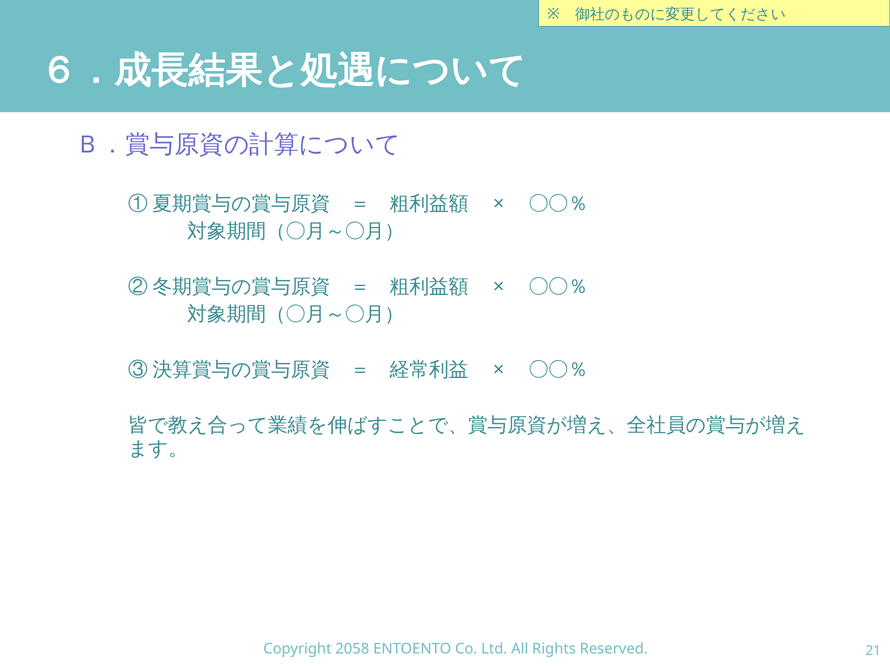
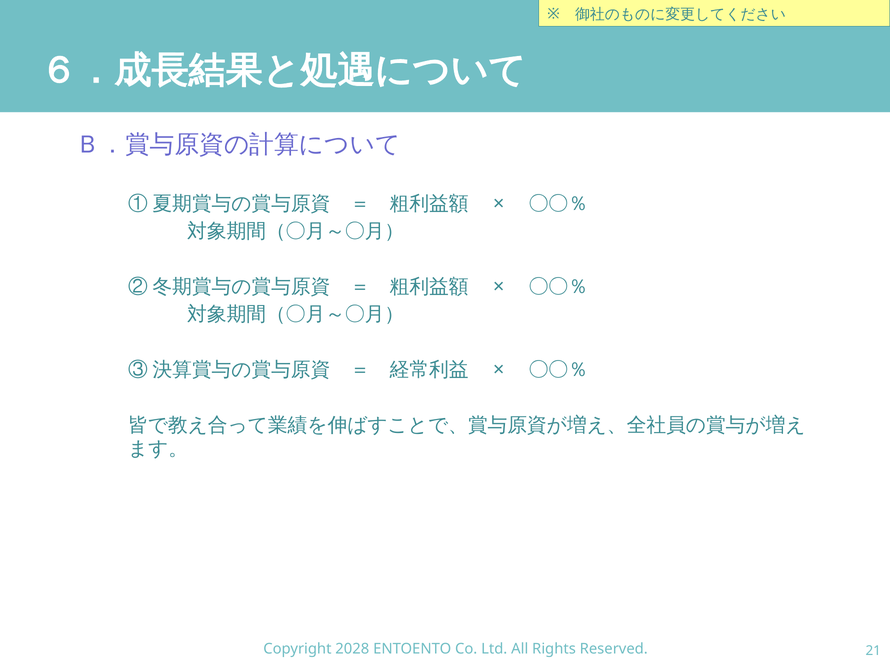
2058: 2058 -> 2028
